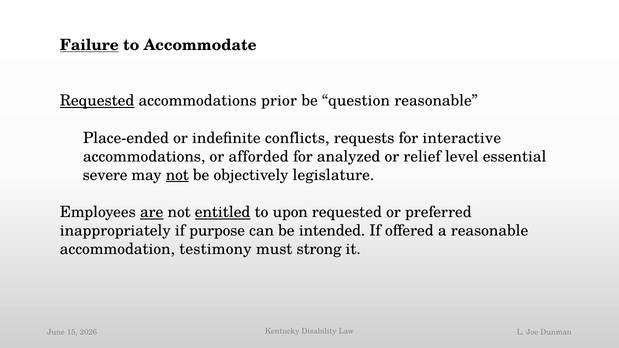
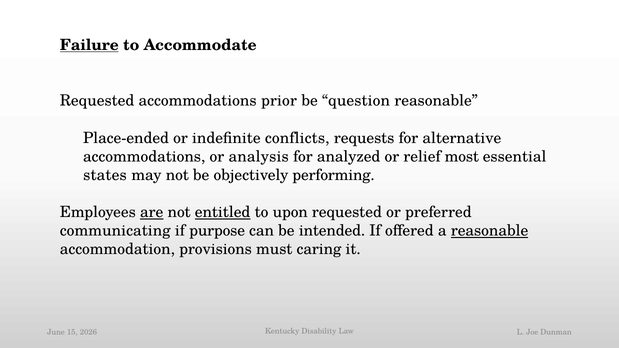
Requested at (97, 101) underline: present -> none
interactive: interactive -> alternative
afforded: afforded -> analysis
level: level -> most
severe: severe -> states
not at (177, 175) underline: present -> none
legislature: legislature -> performing
inappropriately: inappropriately -> communicating
reasonable at (490, 231) underline: none -> present
testimony: testimony -> provisions
strong: strong -> caring
